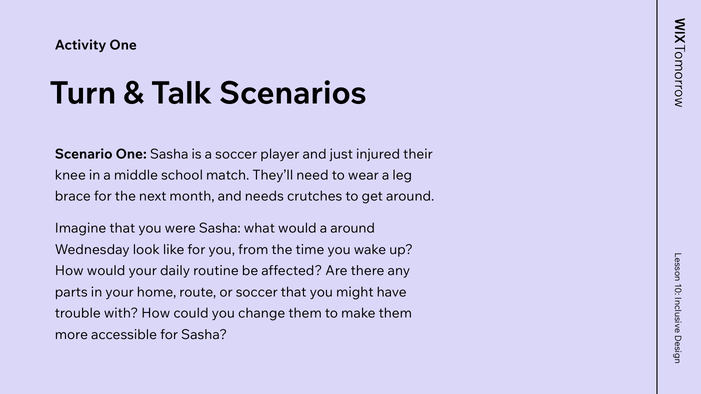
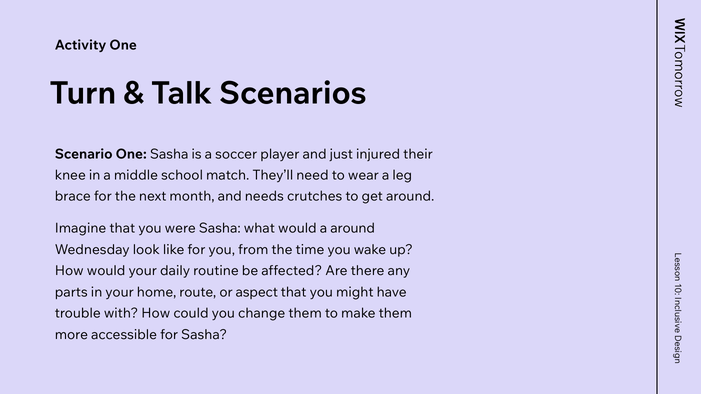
or soccer: soccer -> aspect
